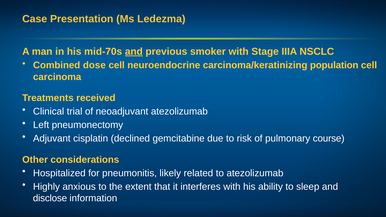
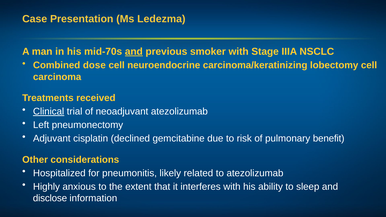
population: population -> lobectomy
Clinical underline: none -> present
course: course -> benefit
